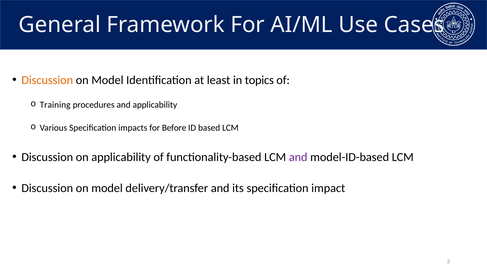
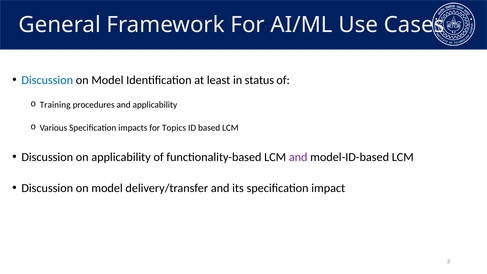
Discussion at (47, 80) colour: orange -> blue
topics: topics -> status
Before: Before -> Topics
